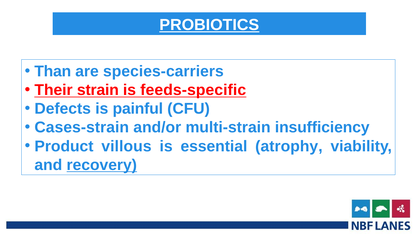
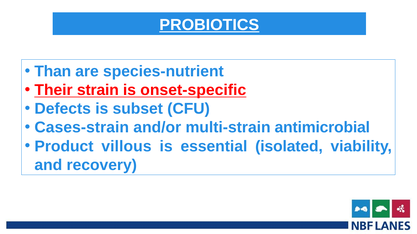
species-carriers: species-carriers -> species-nutrient
feeds-specific: feeds-specific -> onset-specific
painful: painful -> subset
insufficiency: insufficiency -> antimicrobial
atrophy: atrophy -> isolated
recovery underline: present -> none
